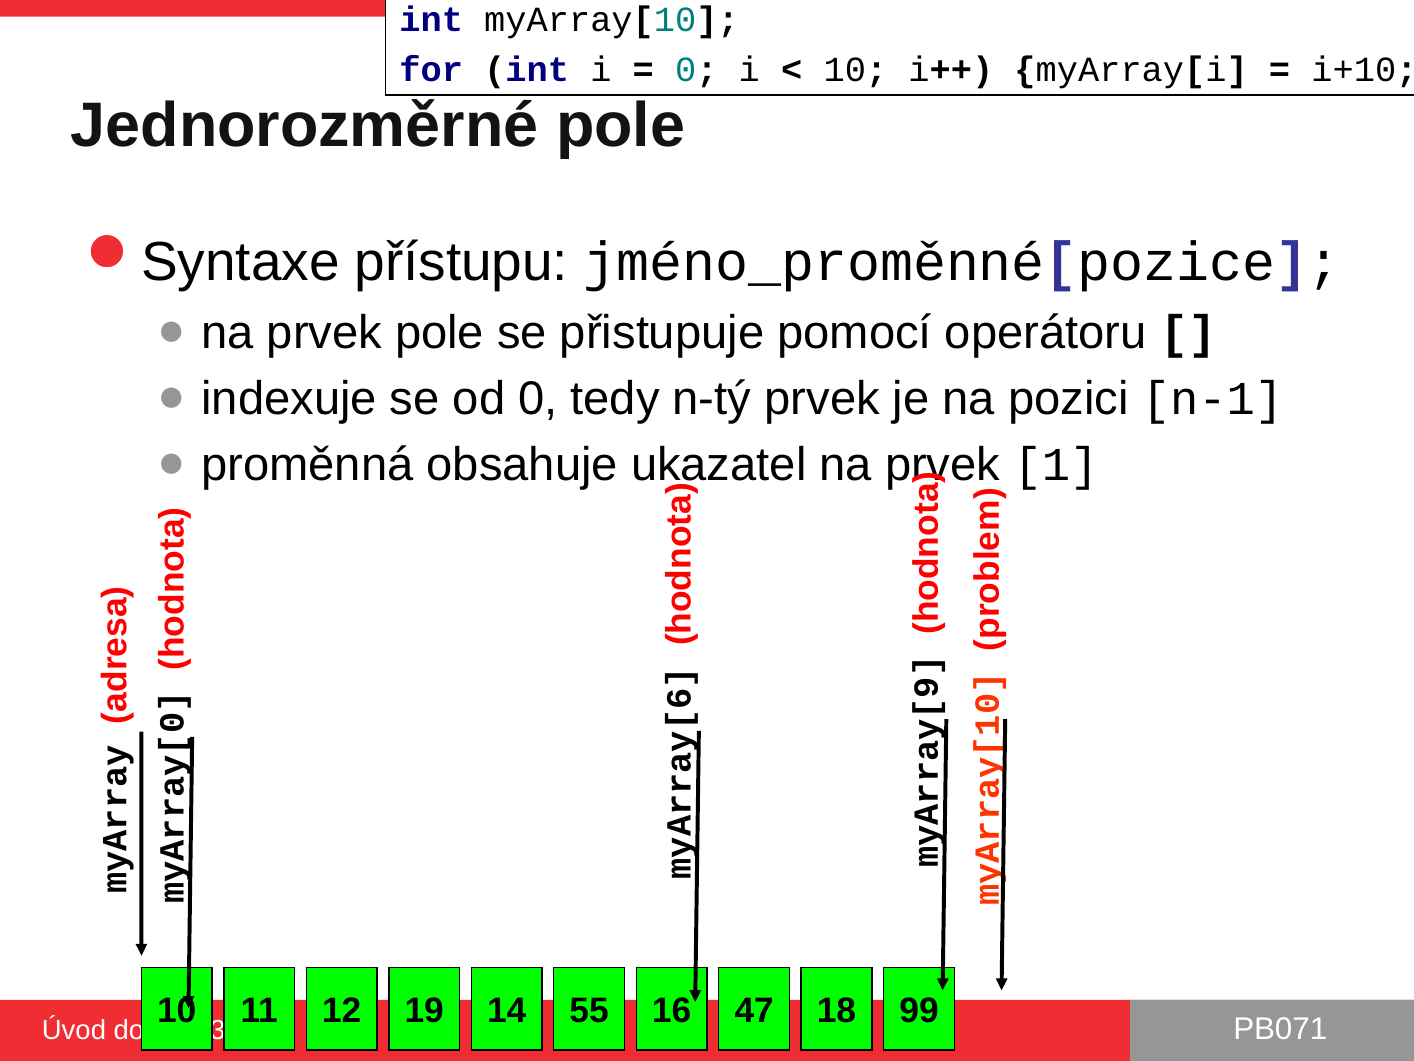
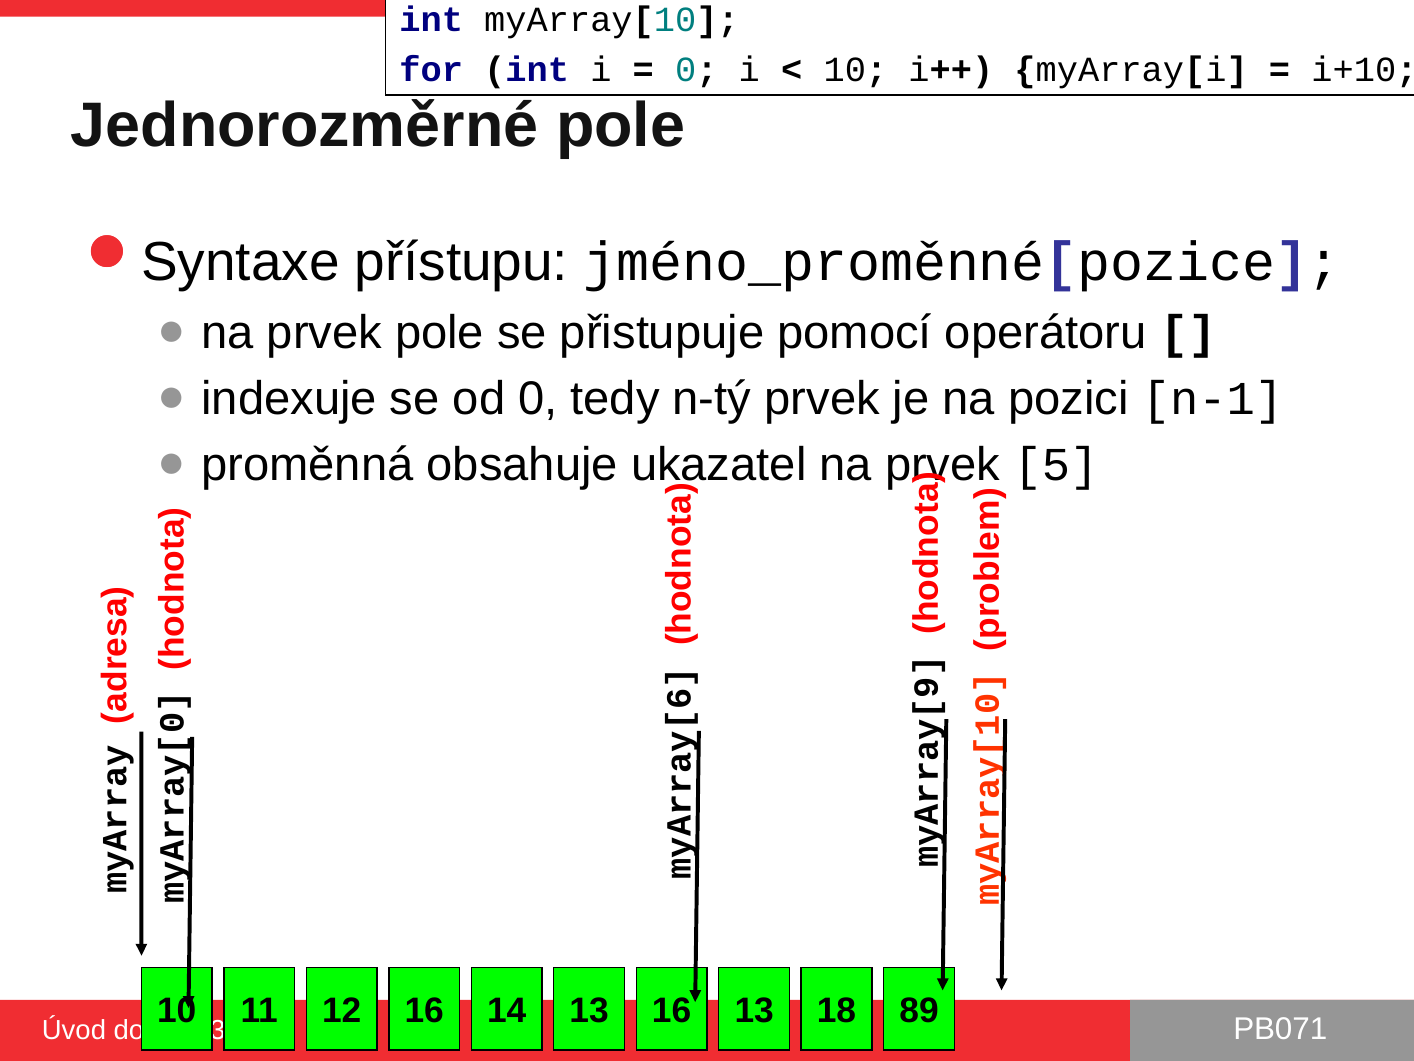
1 at (1056, 465): 1 -> 5
12 19: 19 -> 16
14 55: 55 -> 13
16 47: 47 -> 13
99: 99 -> 89
